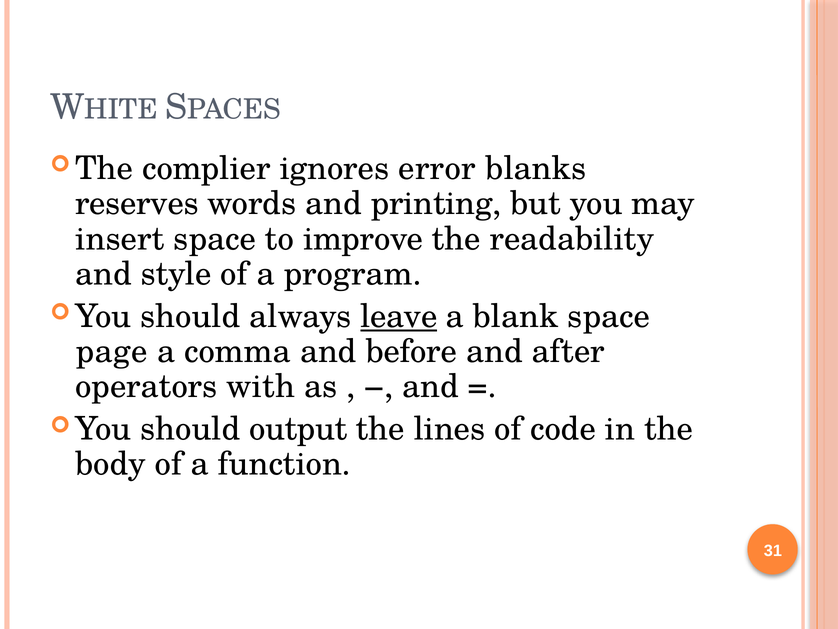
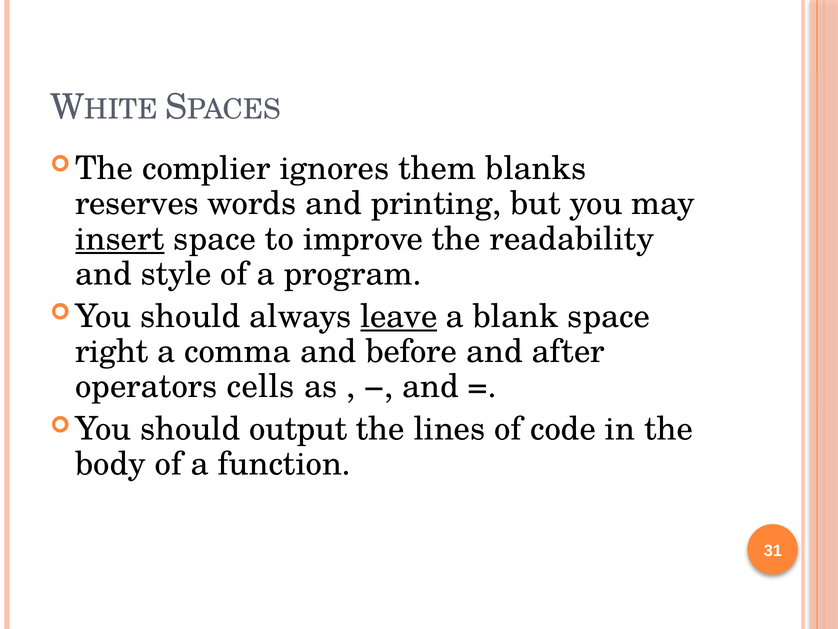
error: error -> them
insert underline: none -> present
page: page -> right
with: with -> cells
